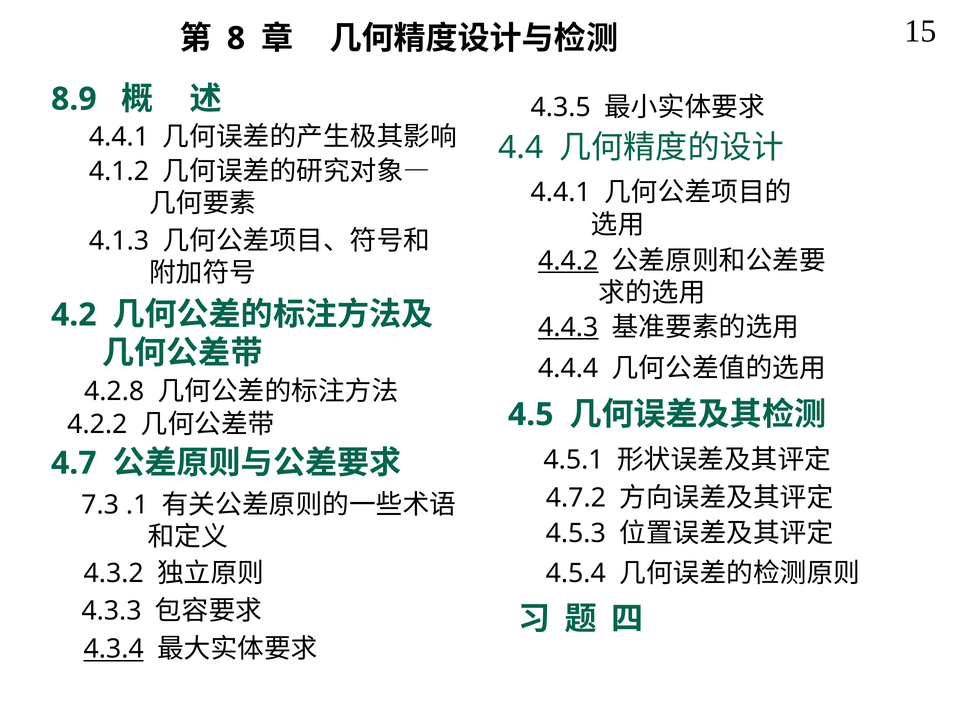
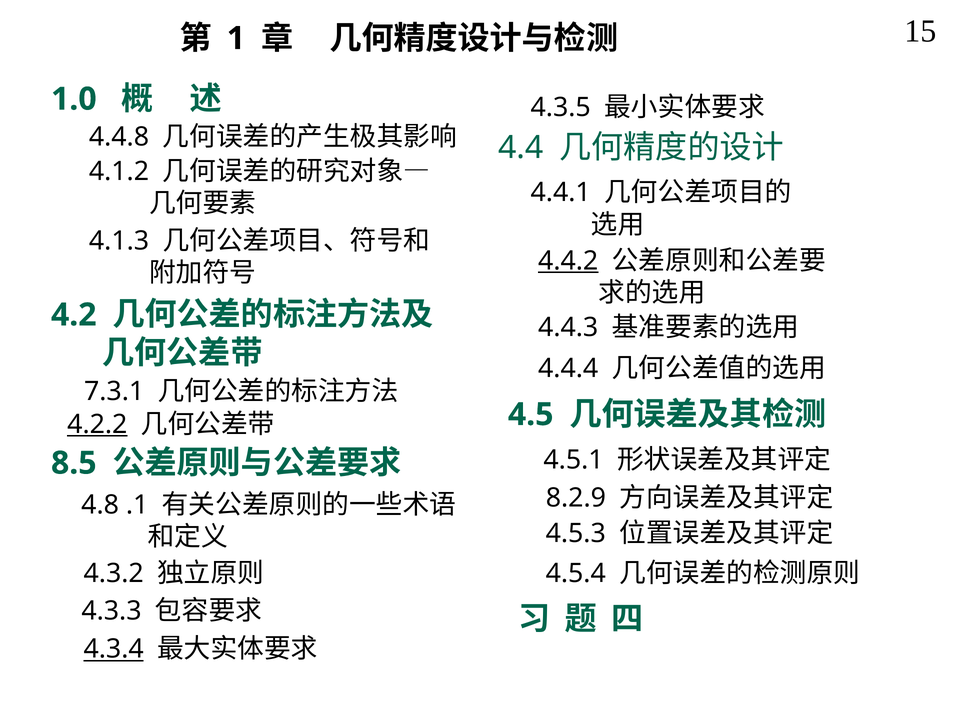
8: 8 -> 1
8.9: 8.9 -> 1.0
4.4.1 at (119, 137): 4.4.1 -> 4.4.8
4.4.3 underline: present -> none
4.2.8: 4.2.8 -> 7.3.1
4.2.2 underline: none -> present
4.7: 4.7 -> 8.5
4.7.2: 4.7.2 -> 8.2.9
7.3: 7.3 -> 4.8
